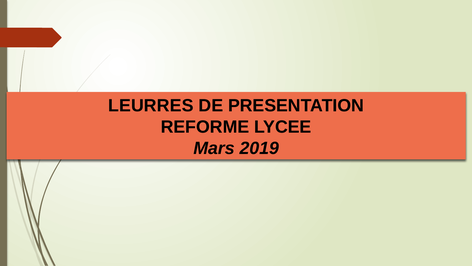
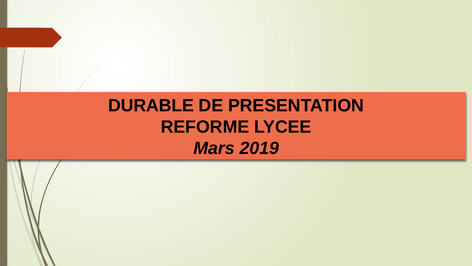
LEURRES: LEURRES -> DURABLE
